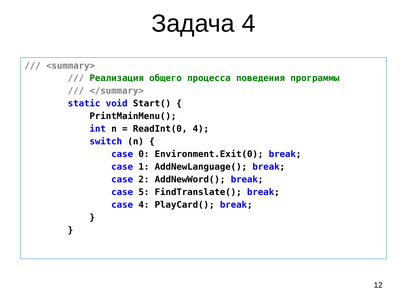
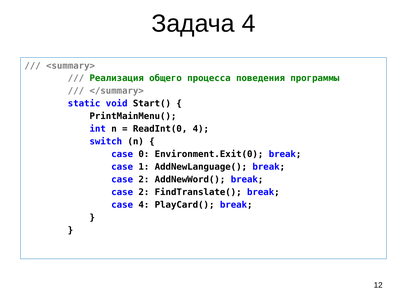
5 at (144, 192): 5 -> 2
